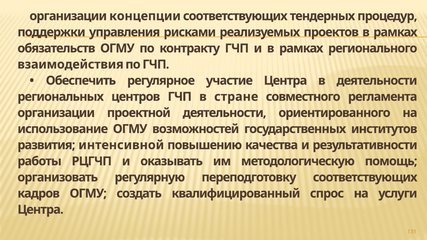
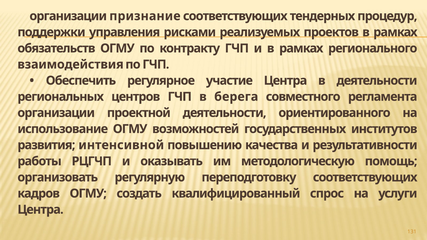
концепции: концепции -> признание
стране: стране -> берега
